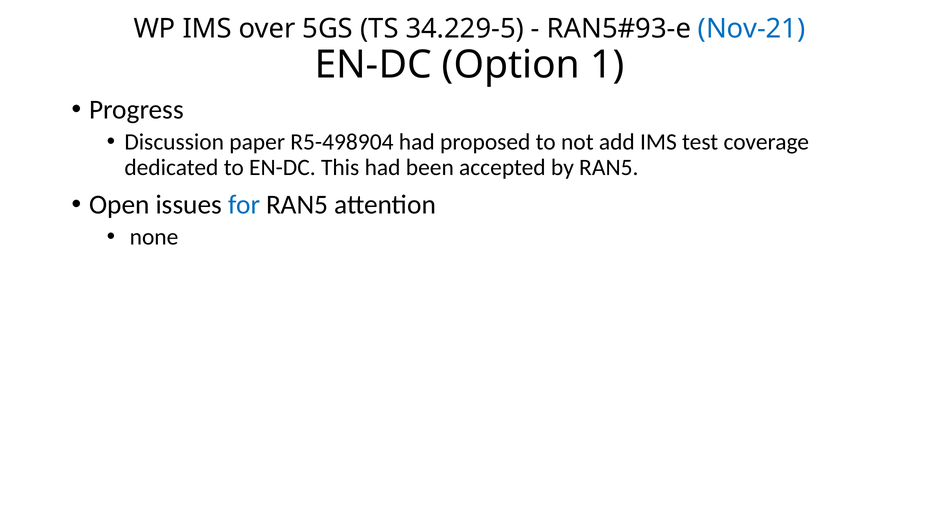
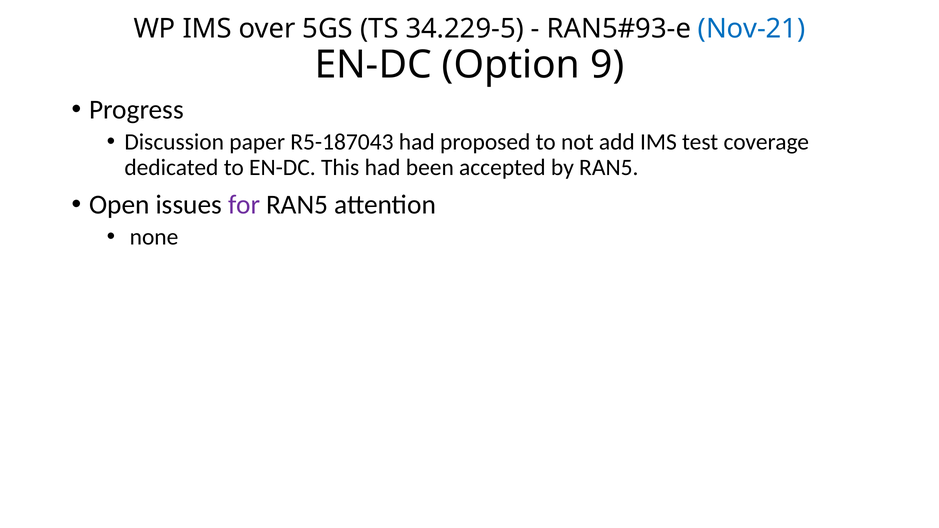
1: 1 -> 9
R5-498904: R5-498904 -> R5-187043
for colour: blue -> purple
